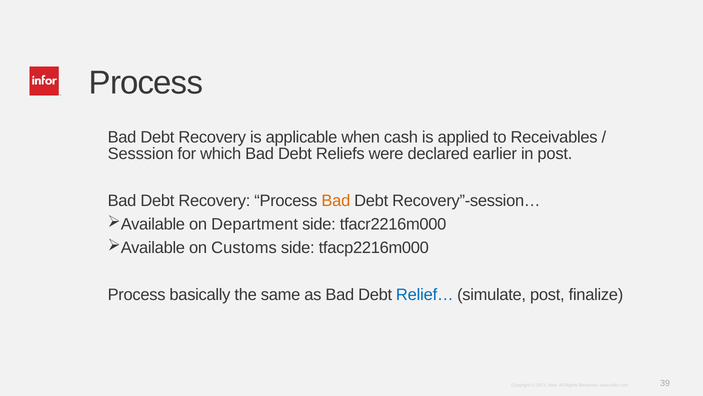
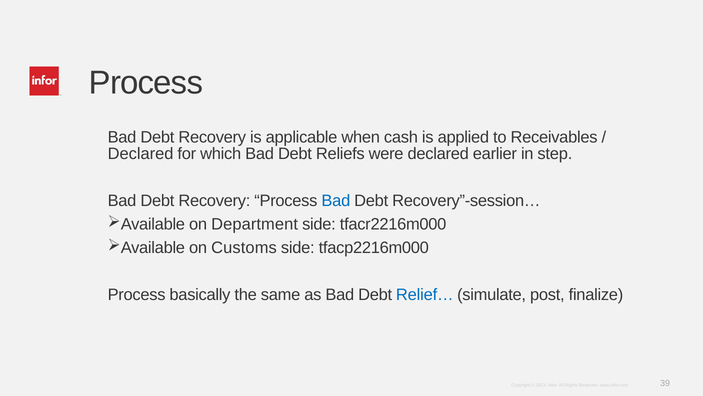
Sesssion at (141, 154): Sesssion -> Declared
in post: post -> step
Bad at (336, 201) colour: orange -> blue
